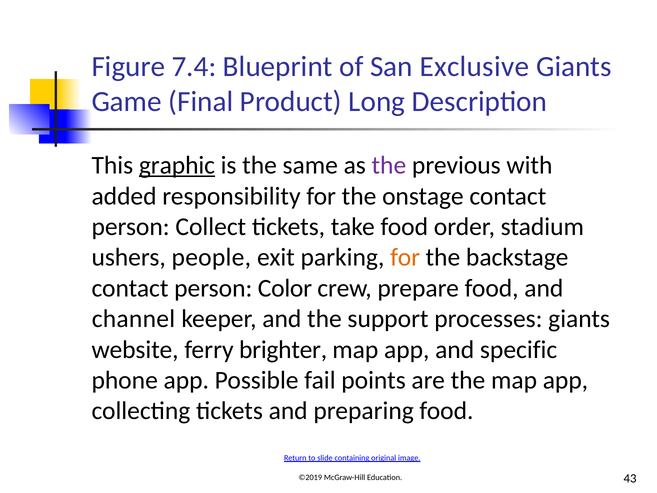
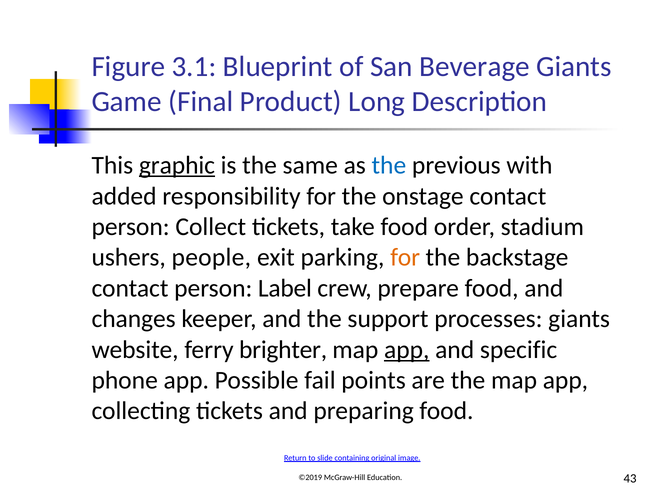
7.4: 7.4 -> 3.1
Exclusive: Exclusive -> Beverage
the at (389, 165) colour: purple -> blue
Color: Color -> Label
channel: channel -> changes
app at (407, 349) underline: none -> present
